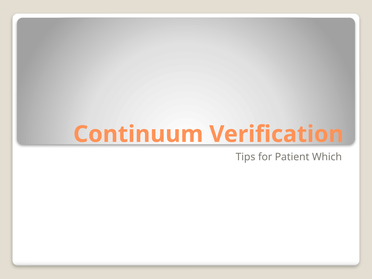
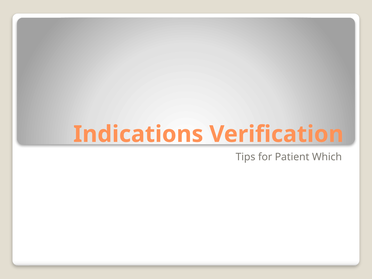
Continuum: Continuum -> Indications
